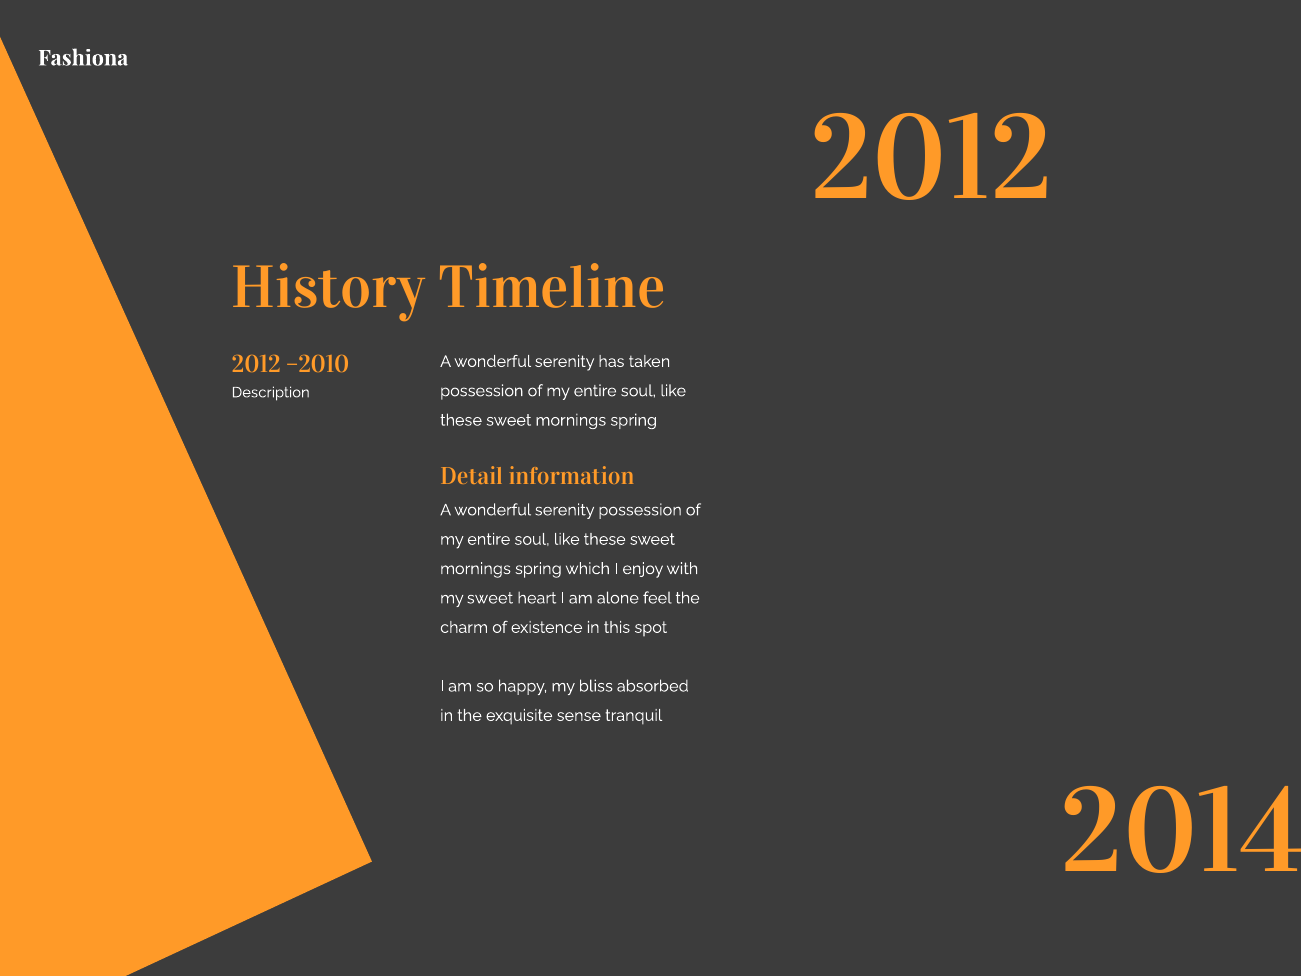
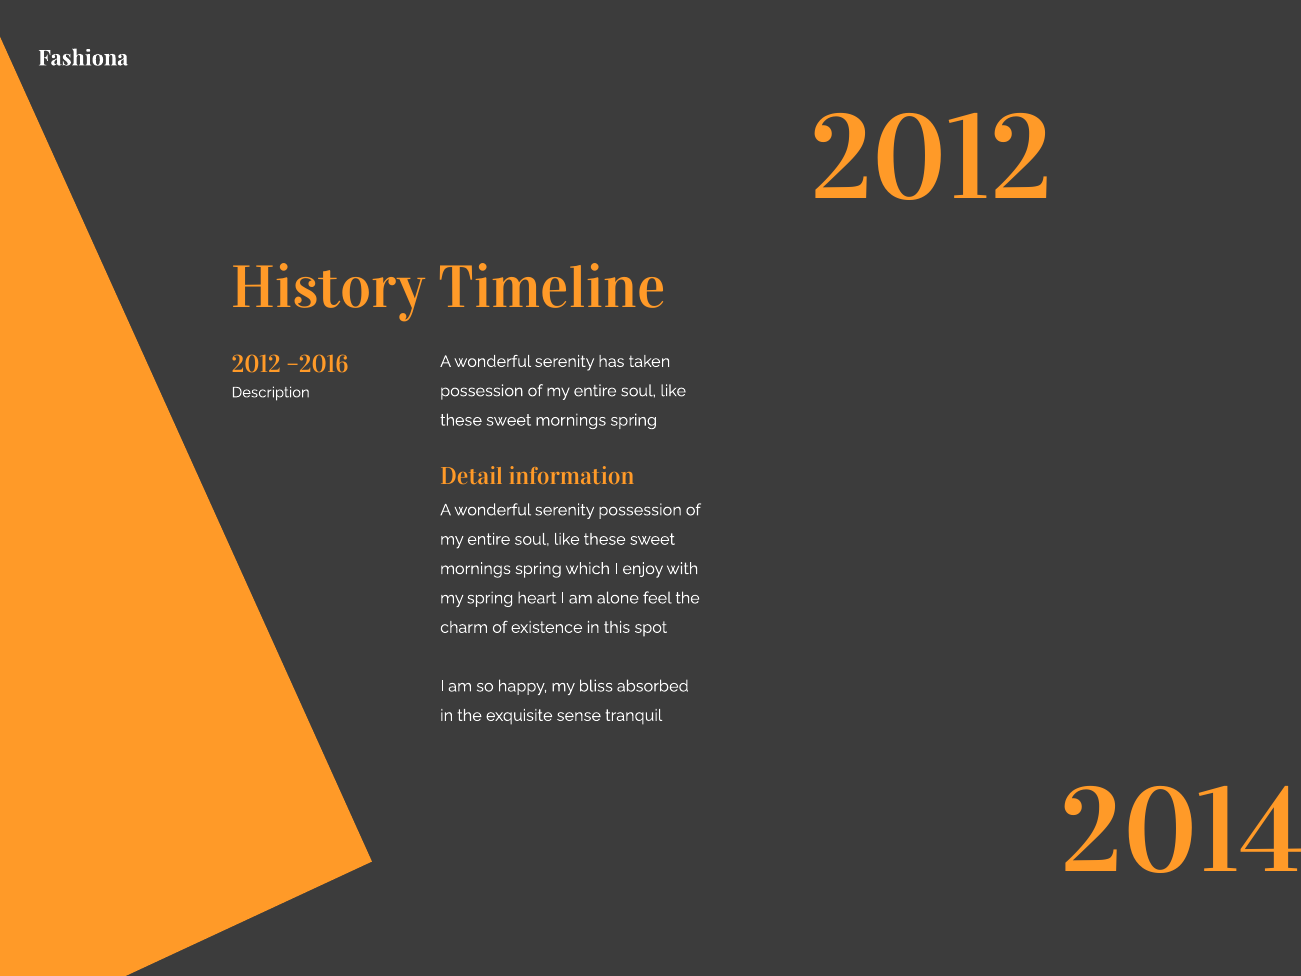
–2010: –2010 -> –2016
my sweet: sweet -> spring
